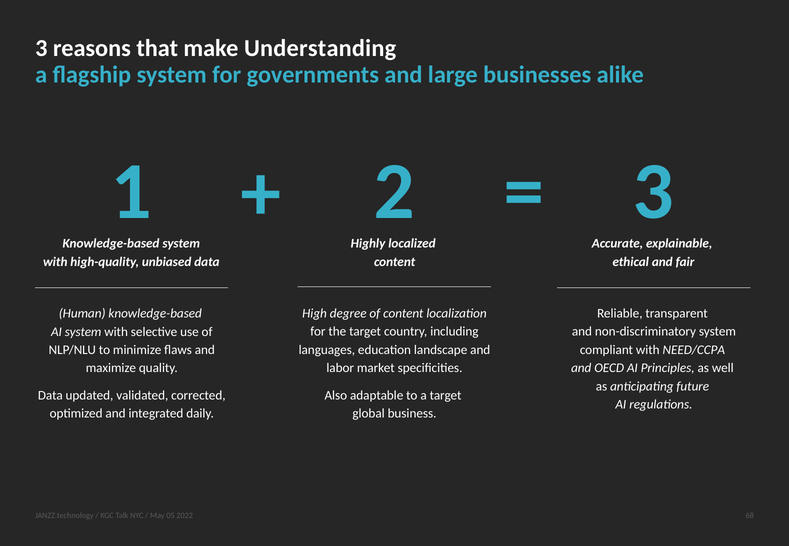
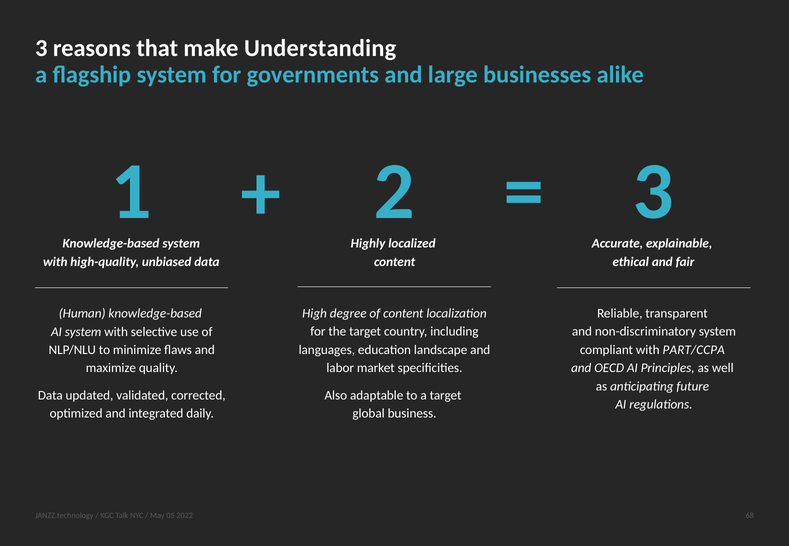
NEED/CCPA: NEED/CCPA -> PART/CCPA
